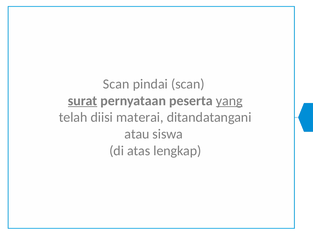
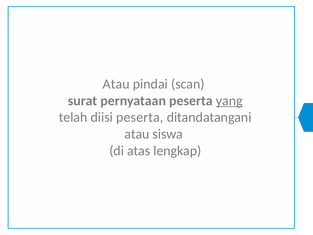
Scan at (116, 84): Scan -> Atau
surat underline: present -> none
diisi materai: materai -> peserta
